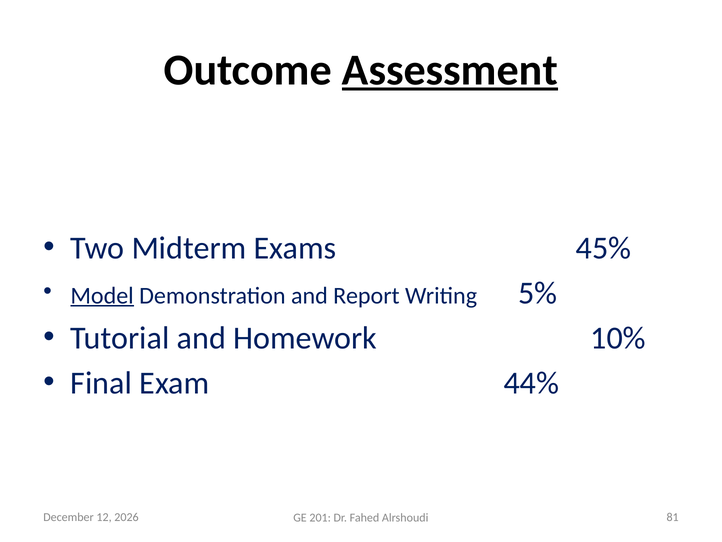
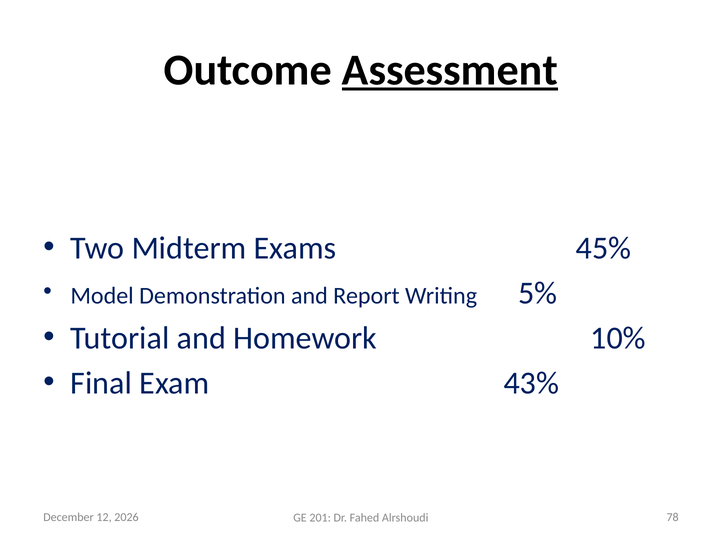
Model underline: present -> none
44%: 44% -> 43%
81: 81 -> 78
